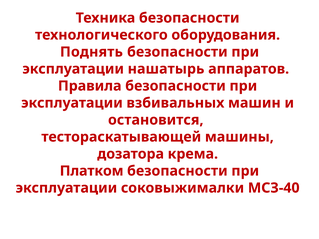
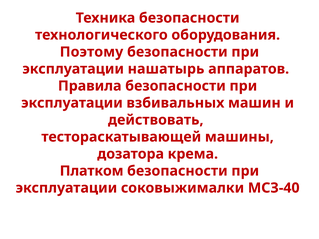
Поднять: Поднять -> Поэтому
остановится: остановится -> действовать
